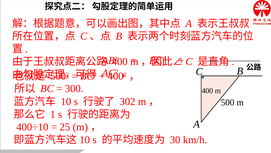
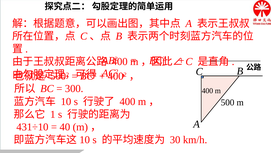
302 at (127, 101): 302 -> 400
400÷10: 400÷10 -> 431÷10
25: 25 -> 40
